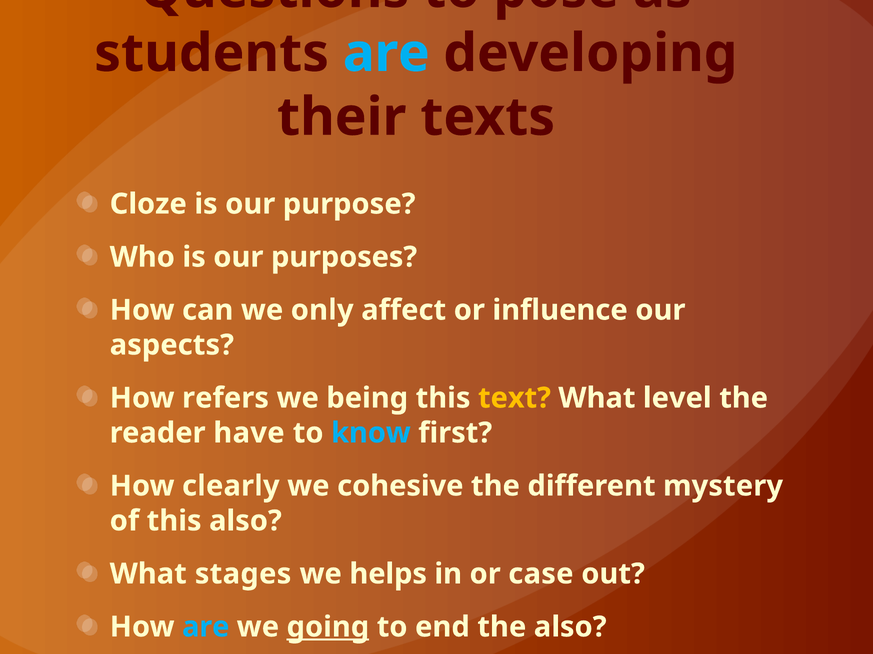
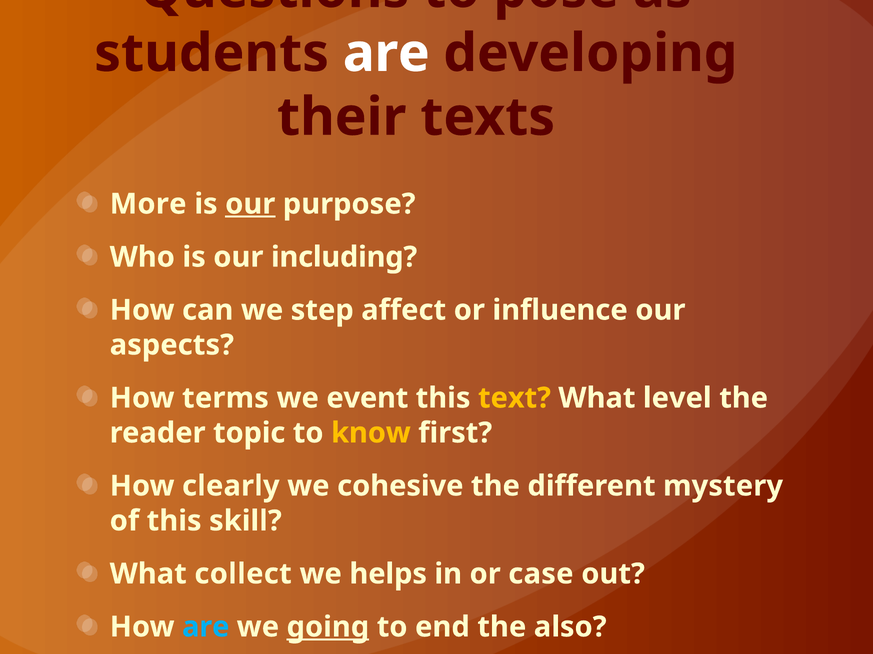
are at (386, 53) colour: light blue -> white
Cloze: Cloze -> More
our at (250, 204) underline: none -> present
purposes: purposes -> including
only: only -> step
refers: refers -> terms
being: being -> event
have: have -> topic
know colour: light blue -> yellow
this also: also -> skill
stages: stages -> collect
